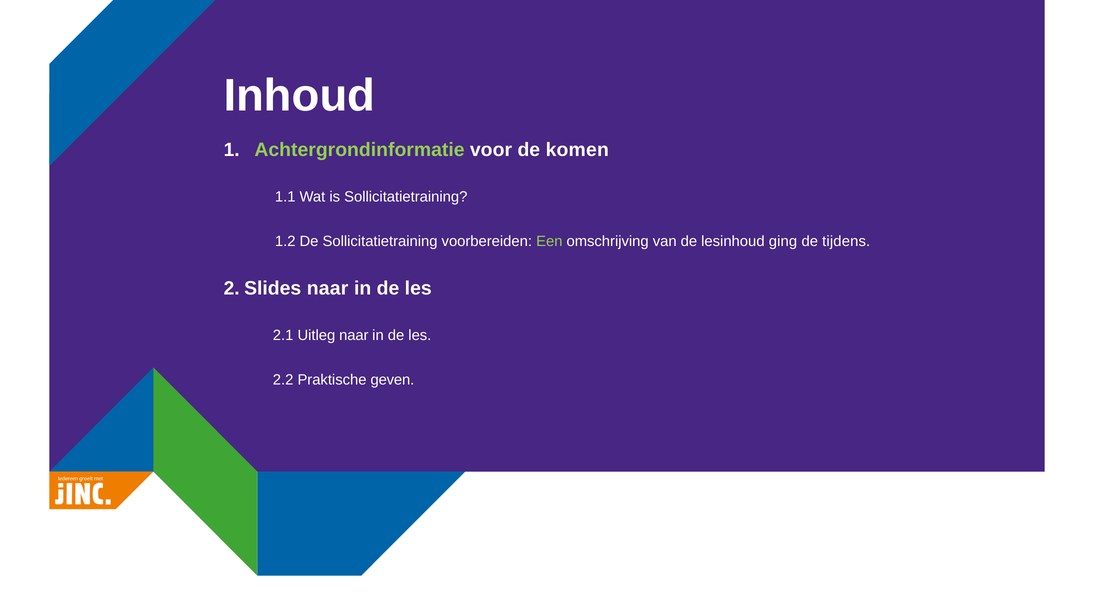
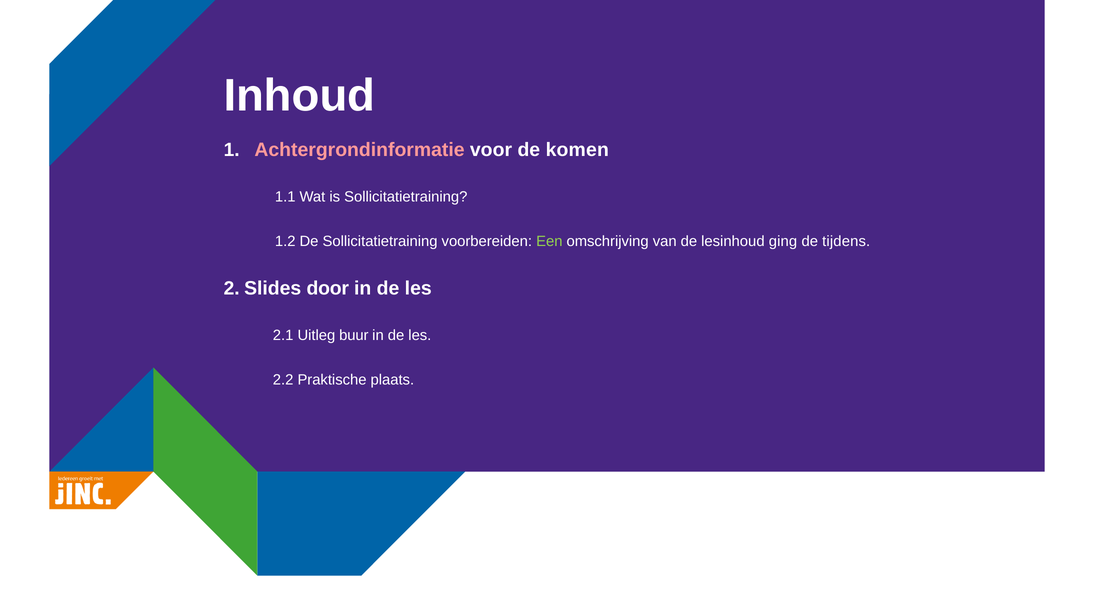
Achtergrondinformatie colour: light green -> pink
naar at (328, 288): naar -> door
Uitleg naar: naar -> buur
geven: geven -> plaats
